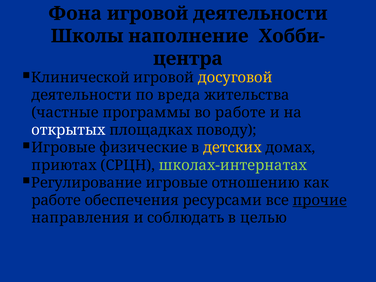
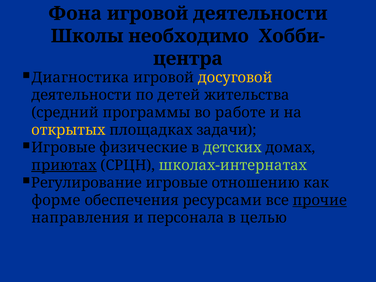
наполнение: наполнение -> необходимо
Клинической: Клинической -> Диагностика
вреда: вреда -> детей
частные: частные -> средний
открытых colour: white -> yellow
поводу: поводу -> задачи
детских colour: yellow -> light green
приютах underline: none -> present
работе at (56, 200): работе -> форме
соблюдать: соблюдать -> персонала
